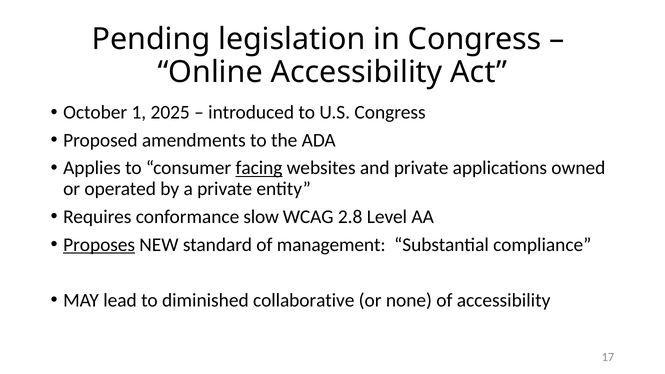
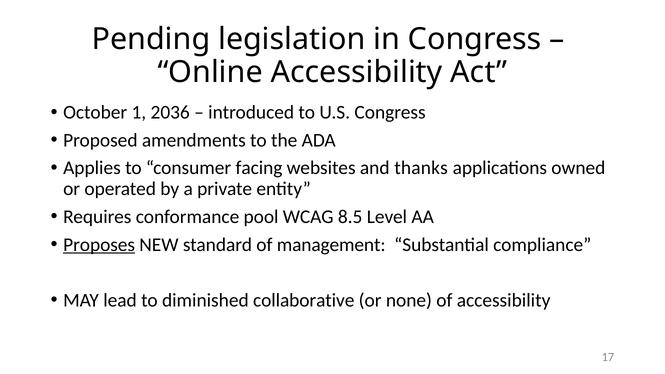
2025: 2025 -> 2036
facing underline: present -> none
and private: private -> thanks
slow: slow -> pool
2.8: 2.8 -> 8.5
